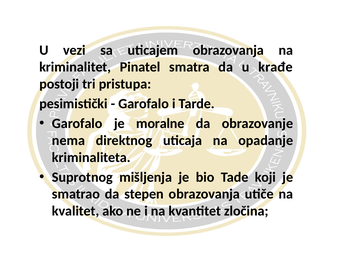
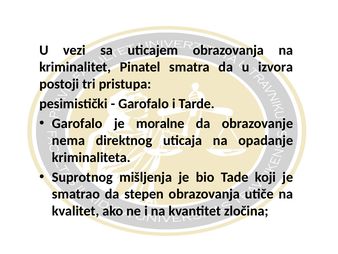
krađe: krađe -> izvora
